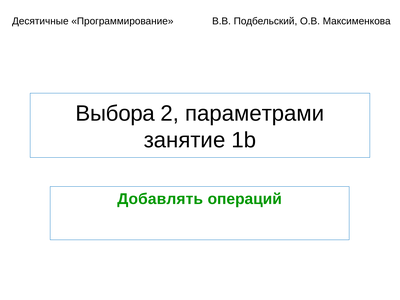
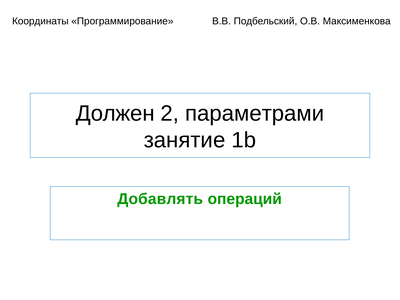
Десятичные: Десятичные -> Координаты
Выбора: Выбора -> Должен
